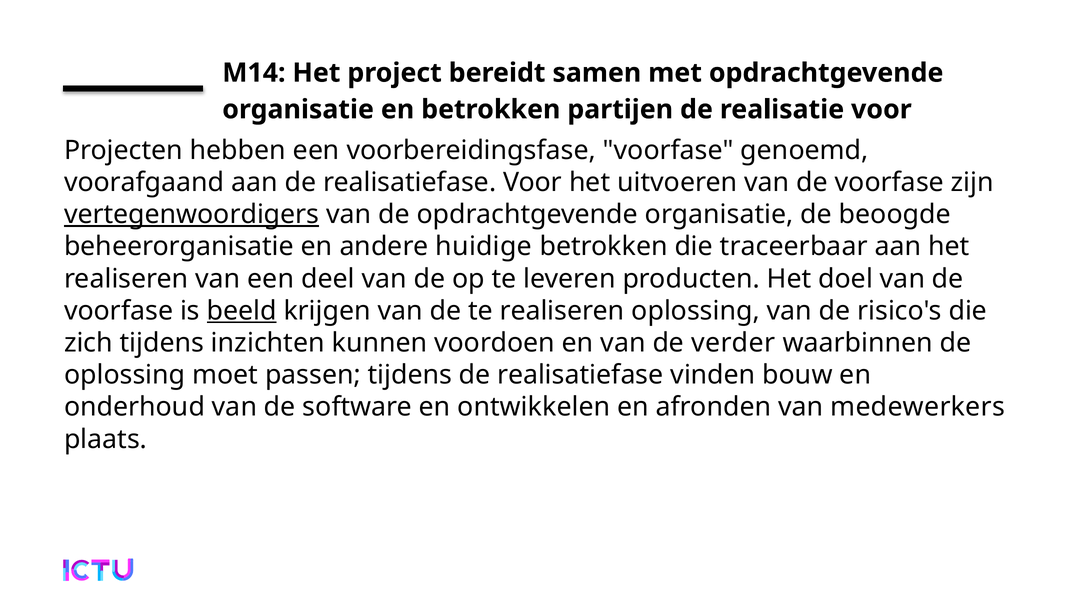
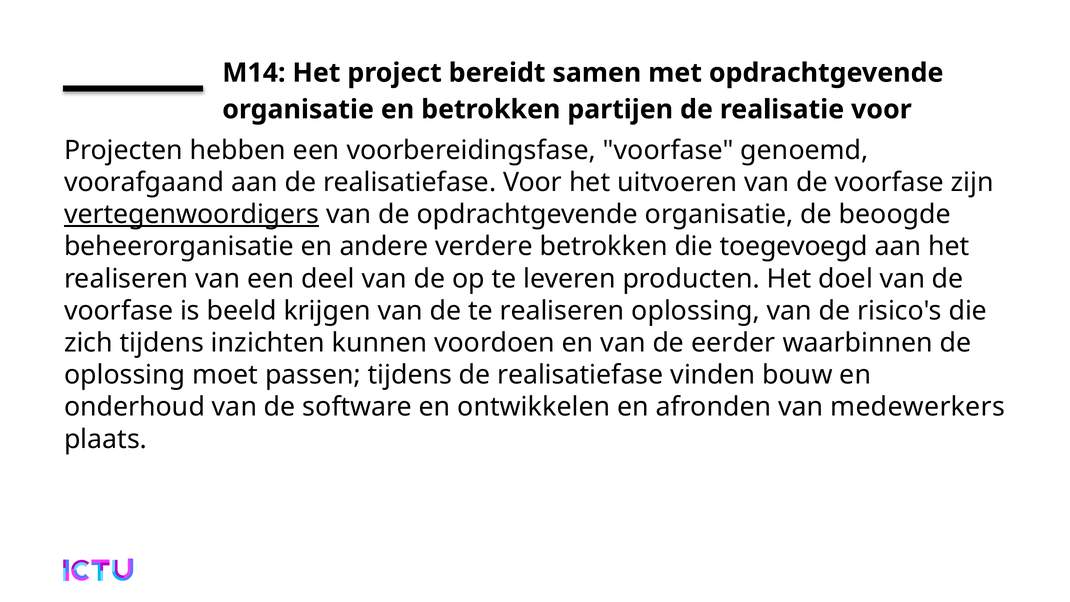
huidige: huidige -> verdere
traceerbaar: traceerbaar -> toegevoegd
beeld underline: present -> none
verder: verder -> eerder
